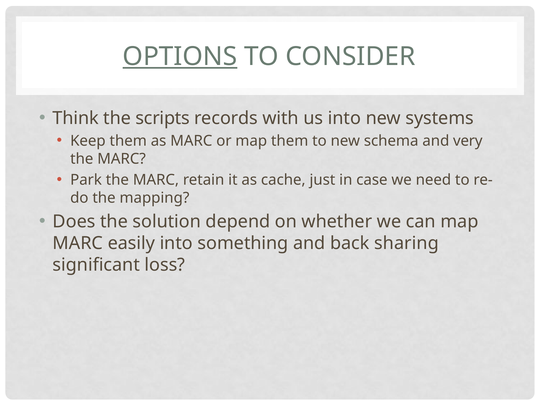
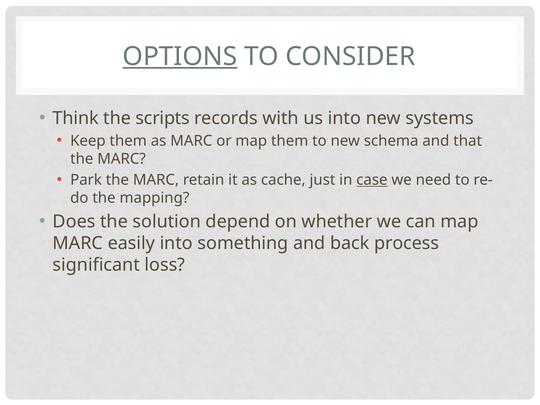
very: very -> that
case underline: none -> present
sharing: sharing -> process
